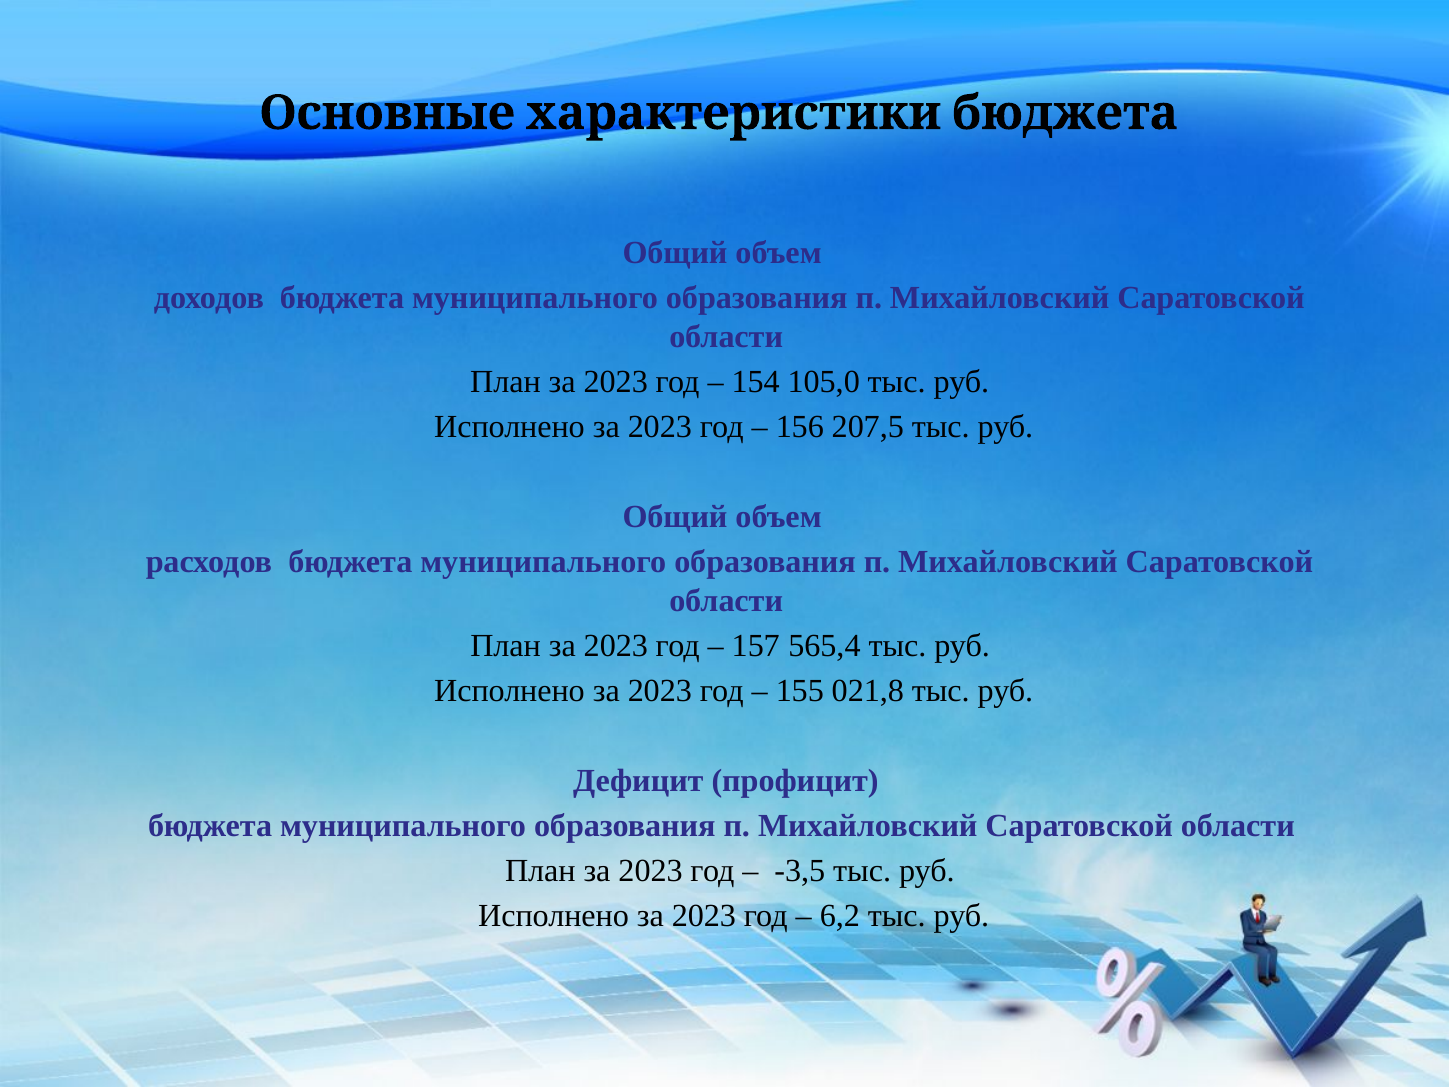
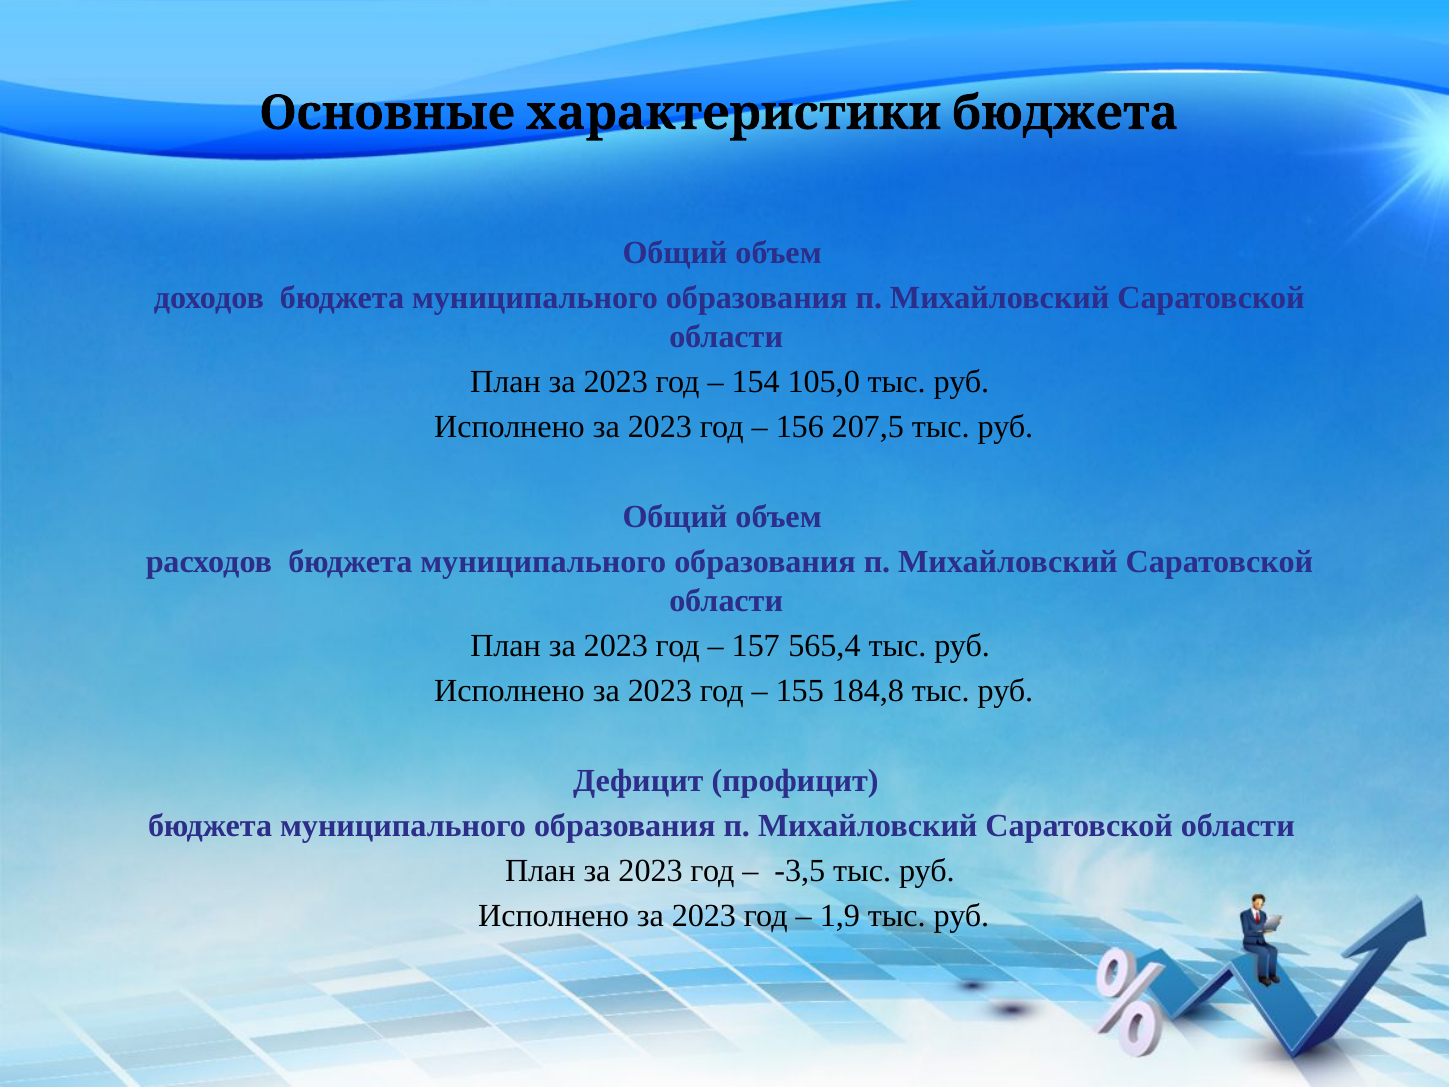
021,8: 021,8 -> 184,8
6,2: 6,2 -> 1,9
